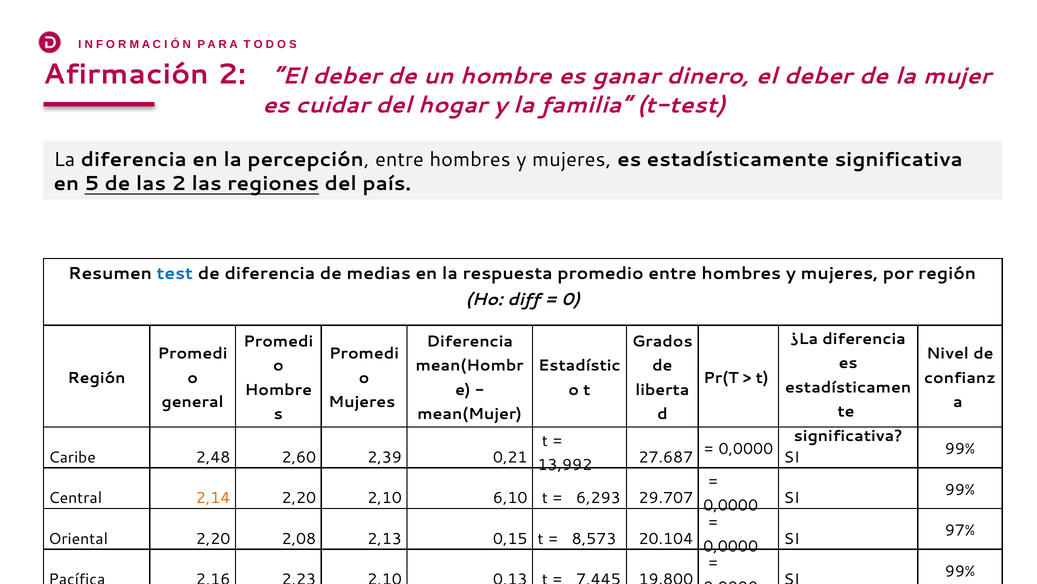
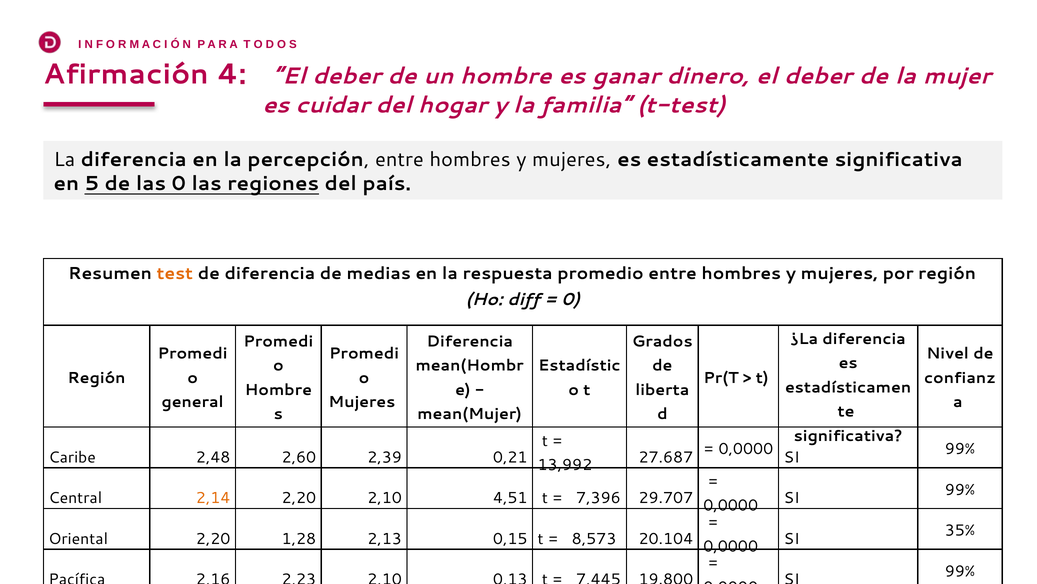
Afirmación 2: 2 -> 4
las 2: 2 -> 0
test colour: blue -> orange
6,10: 6,10 -> 4,51
6,293: 6,293 -> 7,396
97%: 97% -> 35%
2,08: 2,08 -> 1,28
